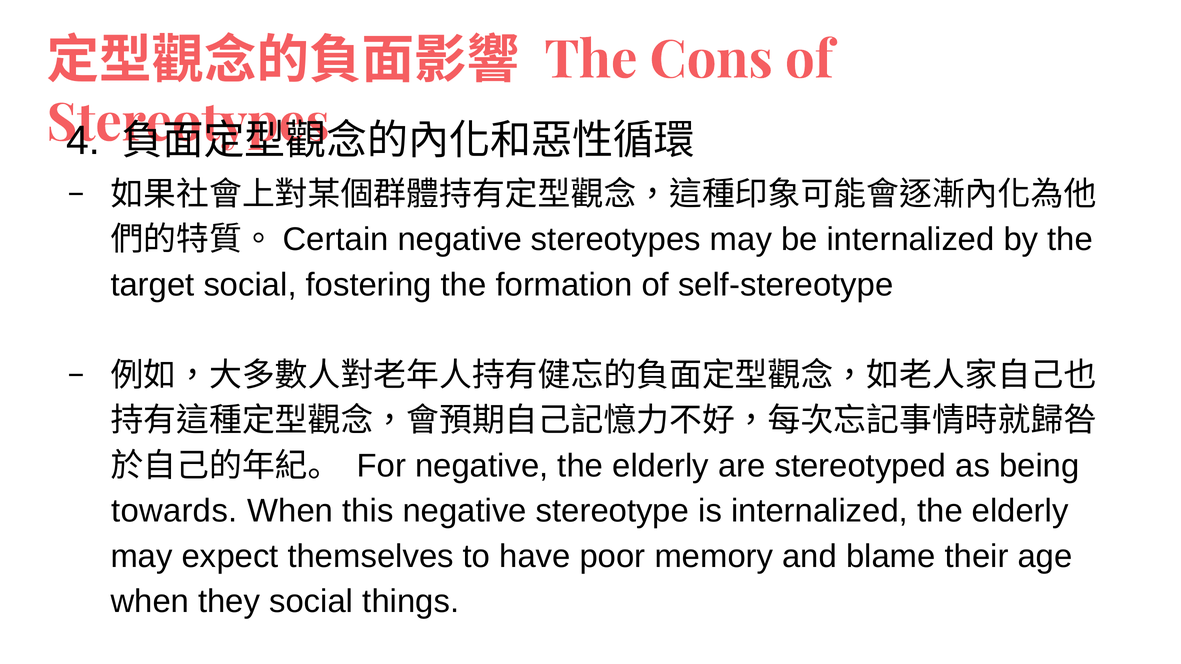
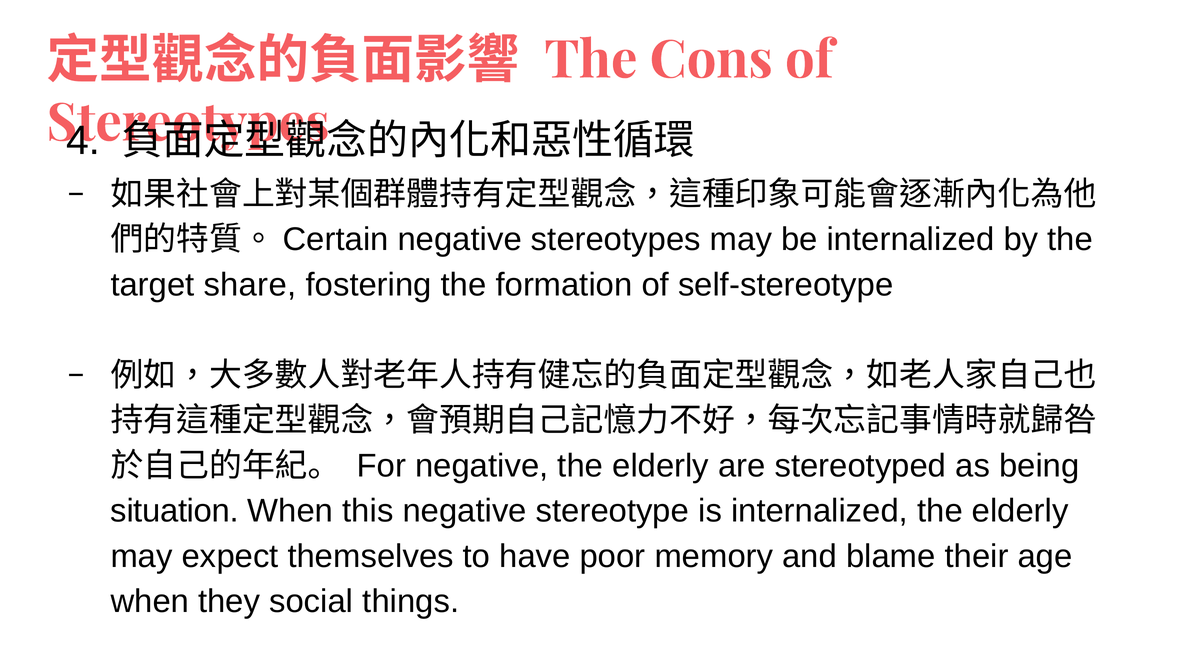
target social: social -> share
towards: towards -> situation
